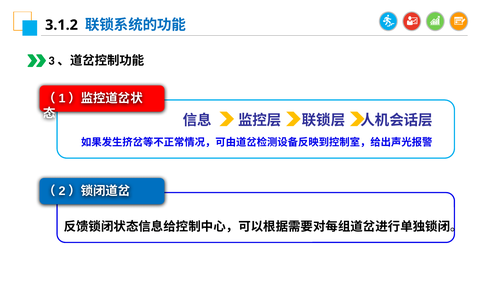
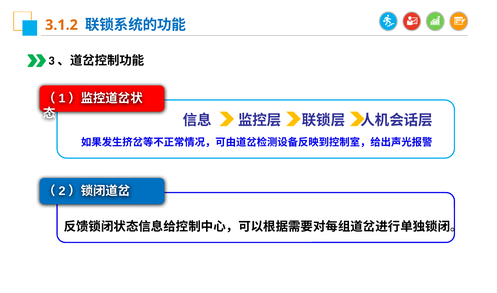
3.1.2 colour: black -> orange
